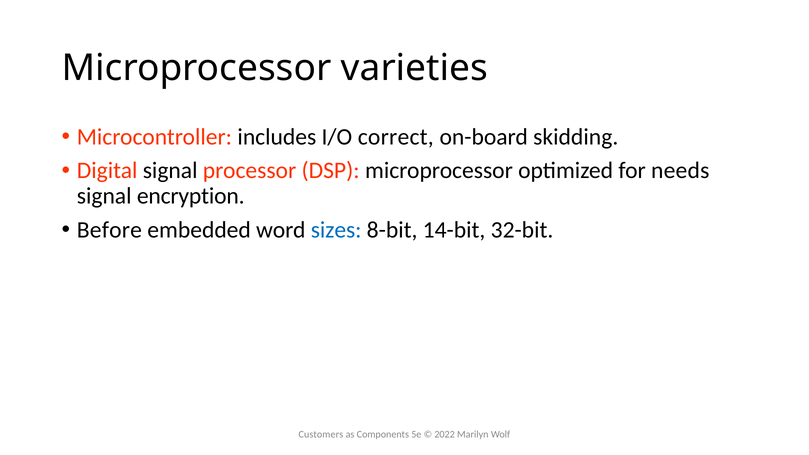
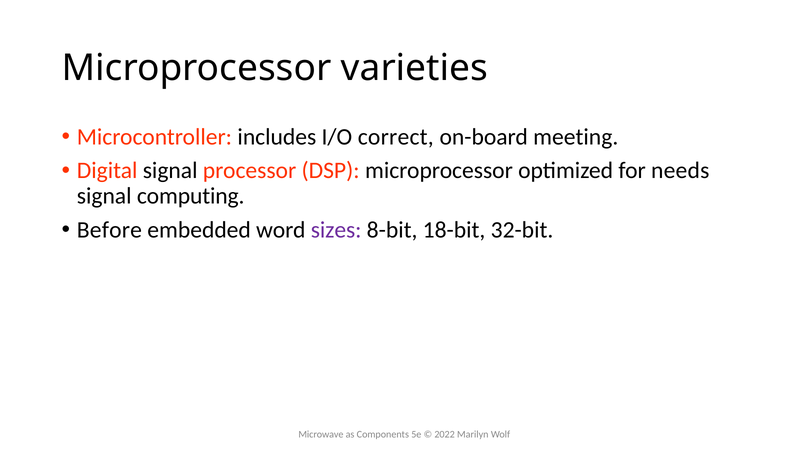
skidding: skidding -> meeting
encryption: encryption -> computing
sizes colour: blue -> purple
14-bit: 14-bit -> 18-bit
Customers: Customers -> Microwave
